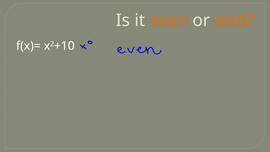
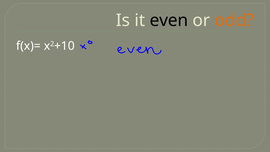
even colour: orange -> black
